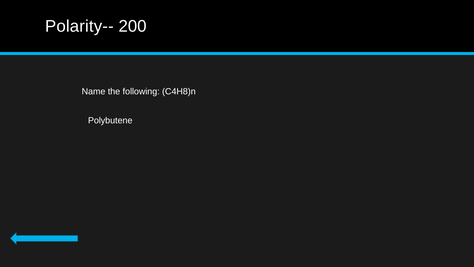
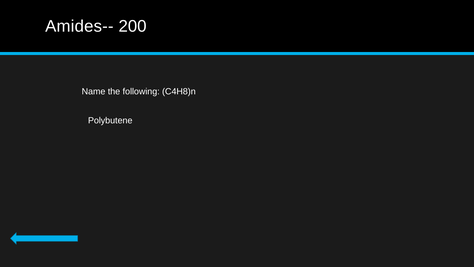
Polarity--: Polarity-- -> Amides--
